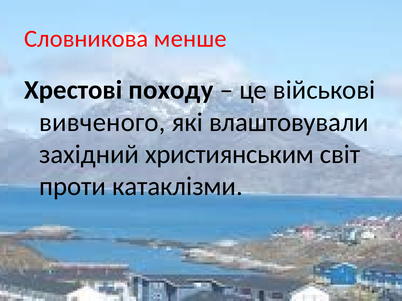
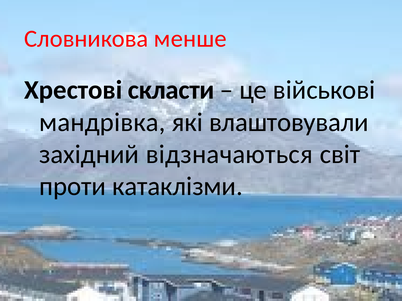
походу: походу -> скласти
вивченого: вивченого -> мандрівка
християнським: християнським -> відзначаються
